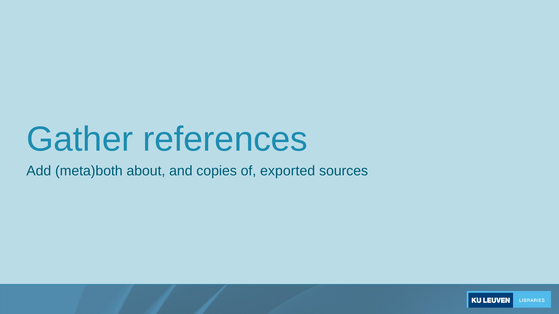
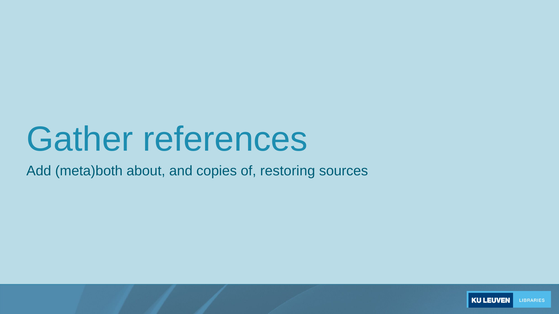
exported: exported -> restoring
